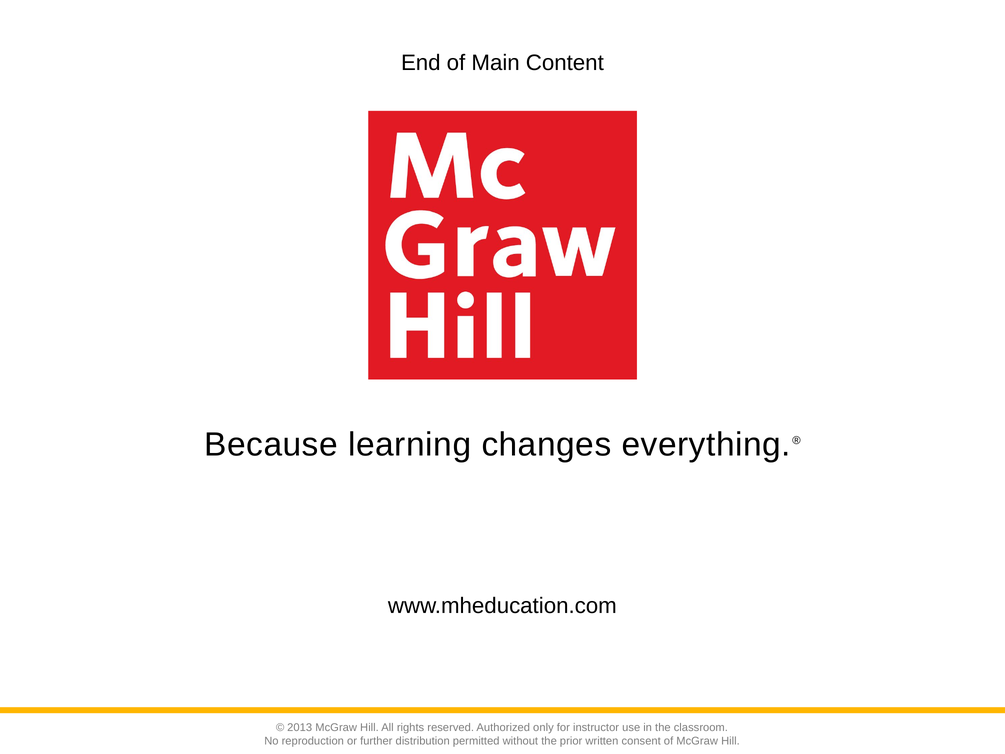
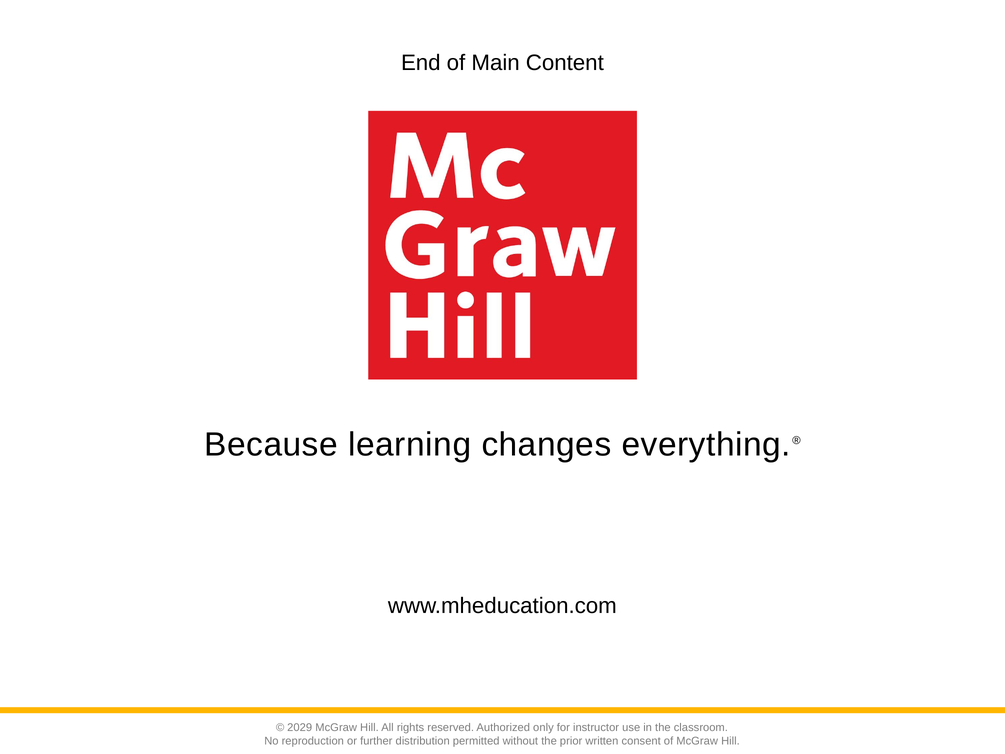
2013: 2013 -> 2029
